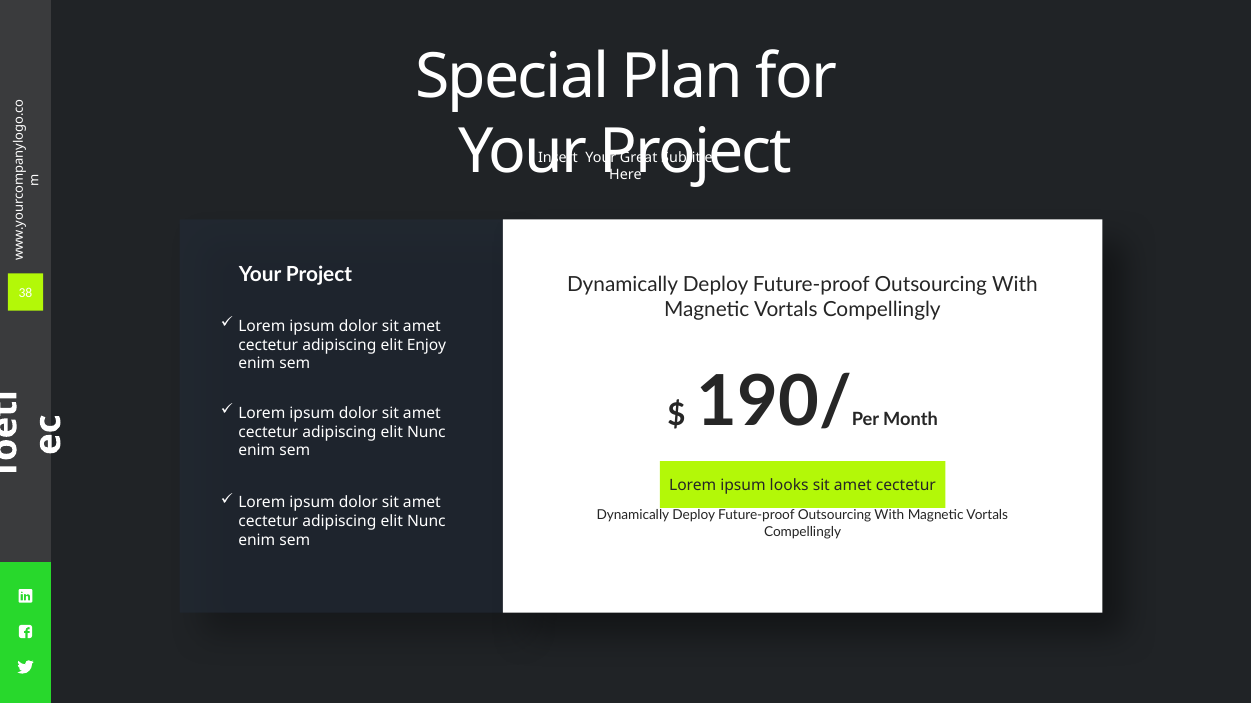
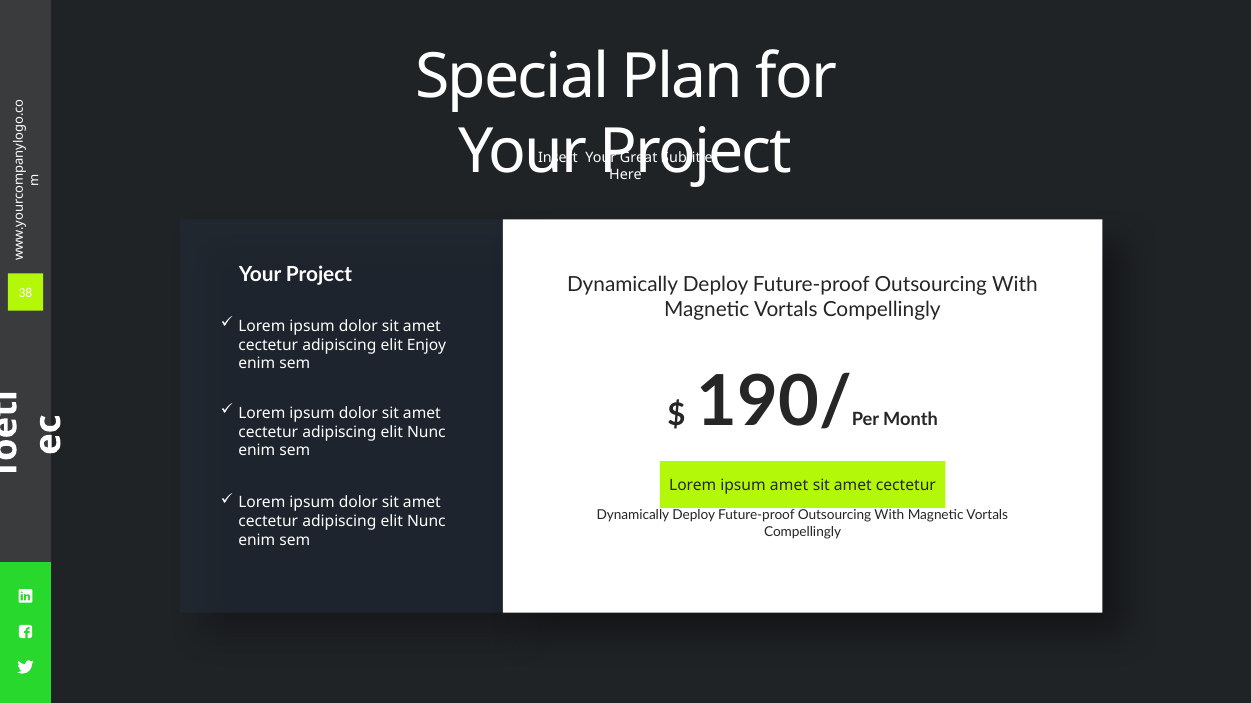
ipsum looks: looks -> amet
